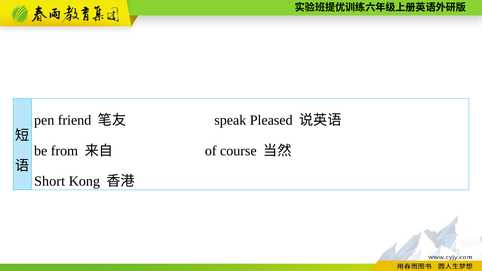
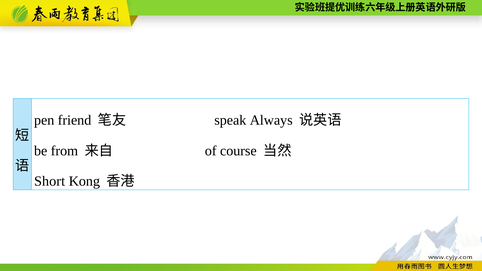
Pleased: Pleased -> Always
